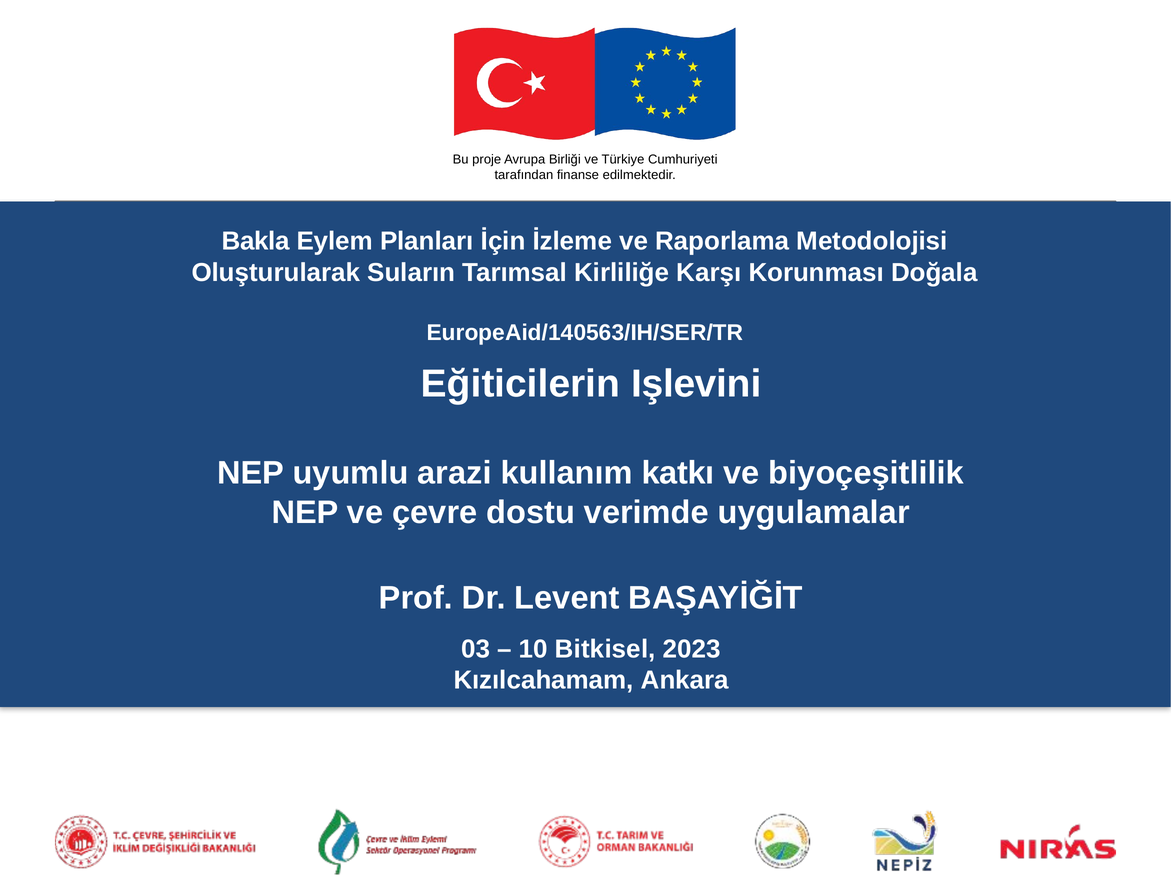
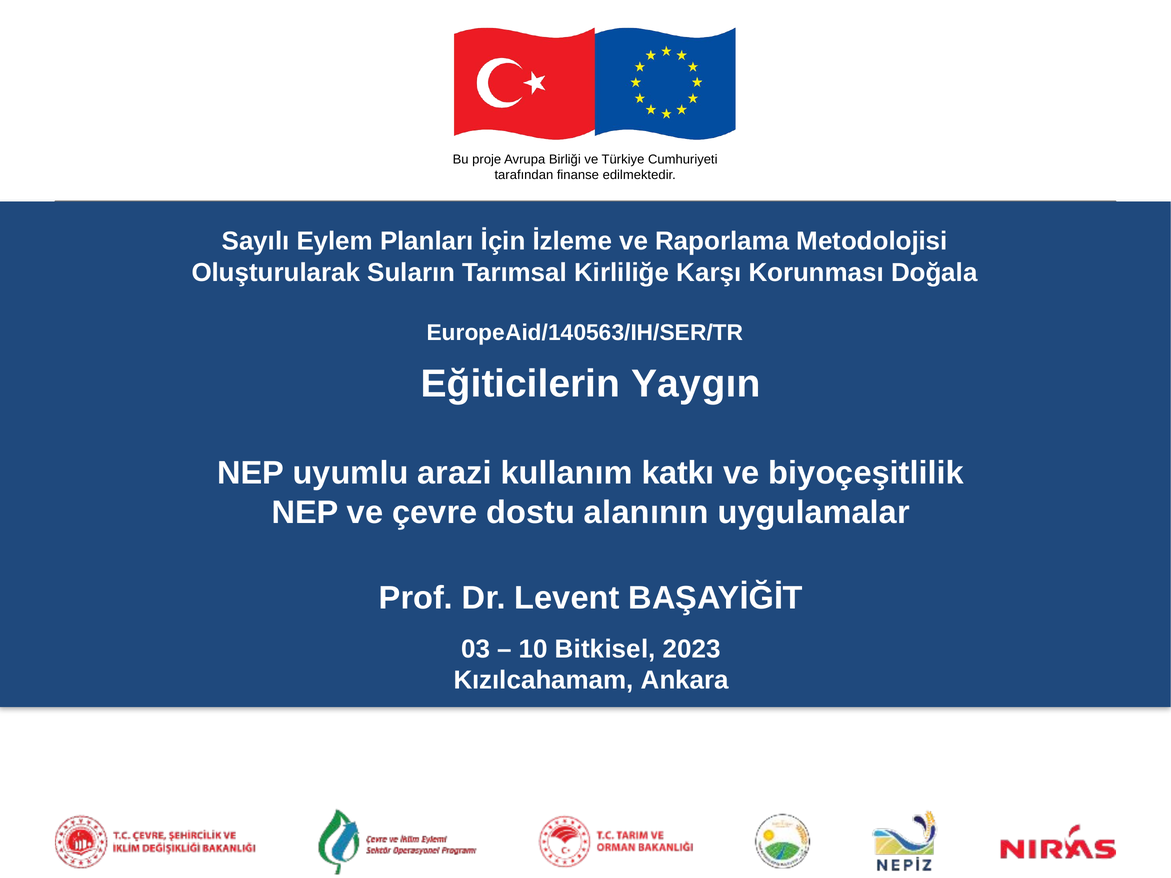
Bakla: Bakla -> Sayılı
Işlevini: Işlevini -> Yaygın
verimde: verimde -> alanının
